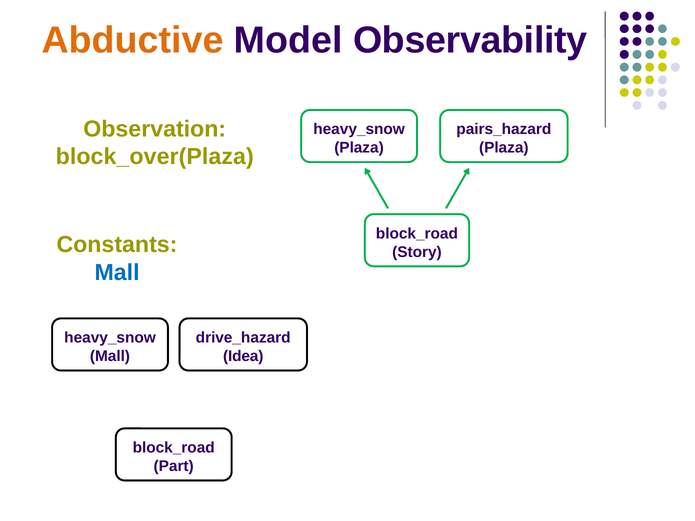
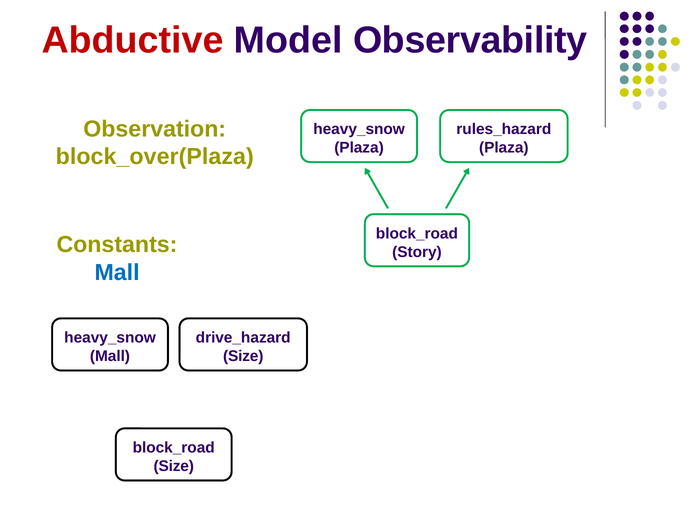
Abductive colour: orange -> red
pairs_hazard: pairs_hazard -> rules_hazard
Idea at (243, 356): Idea -> Size
Part at (174, 466): Part -> Size
